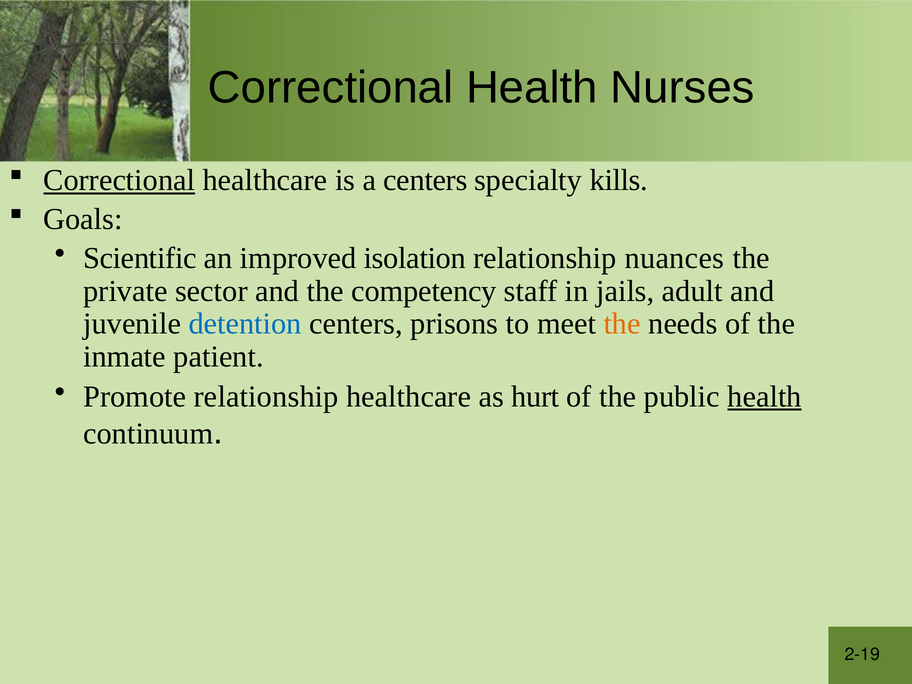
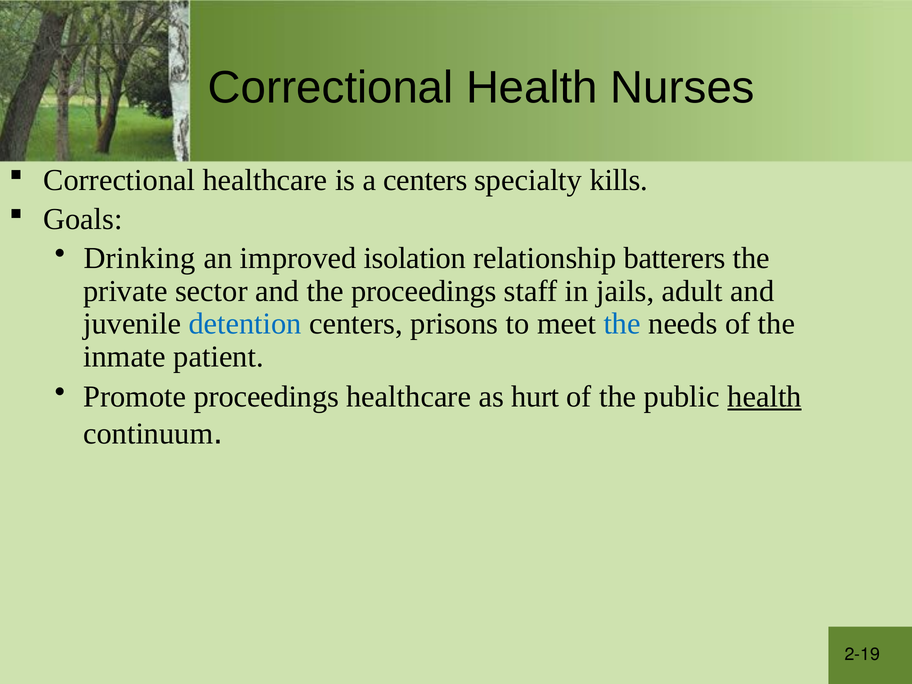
Correctional at (119, 180) underline: present -> none
Scientific: Scientific -> Drinking
nuances: nuances -> batterers
the competency: competency -> proceedings
the at (622, 324) colour: orange -> blue
Promote relationship: relationship -> proceedings
